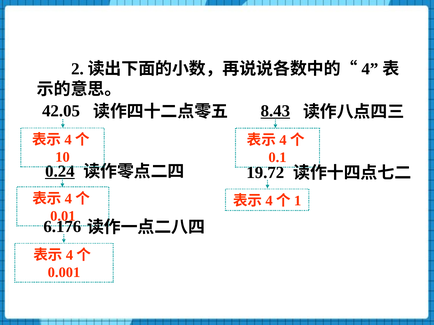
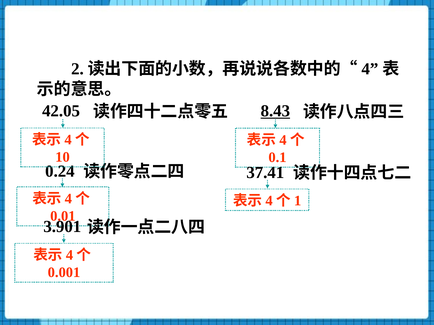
0.24 underline: present -> none
19.72: 19.72 -> 37.41
6.176: 6.176 -> 3.901
